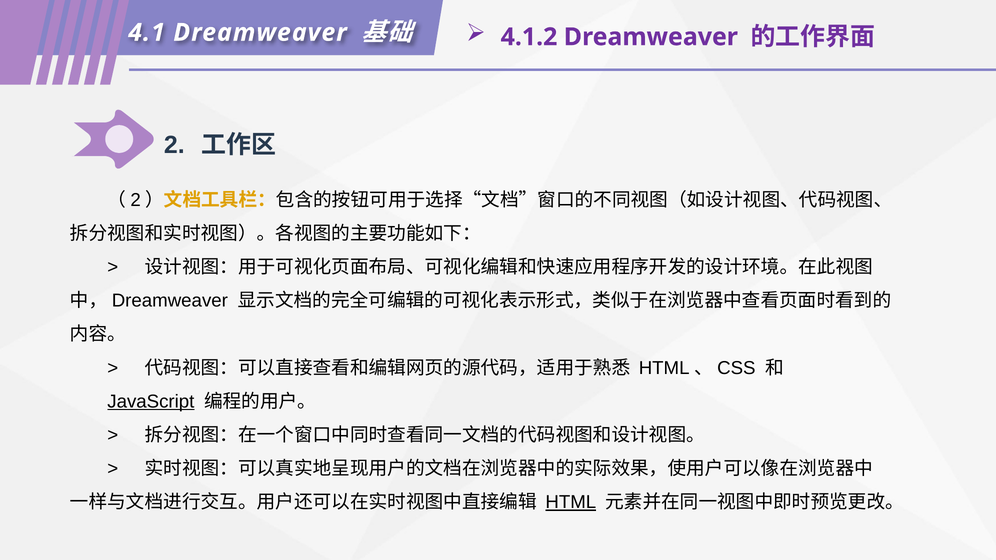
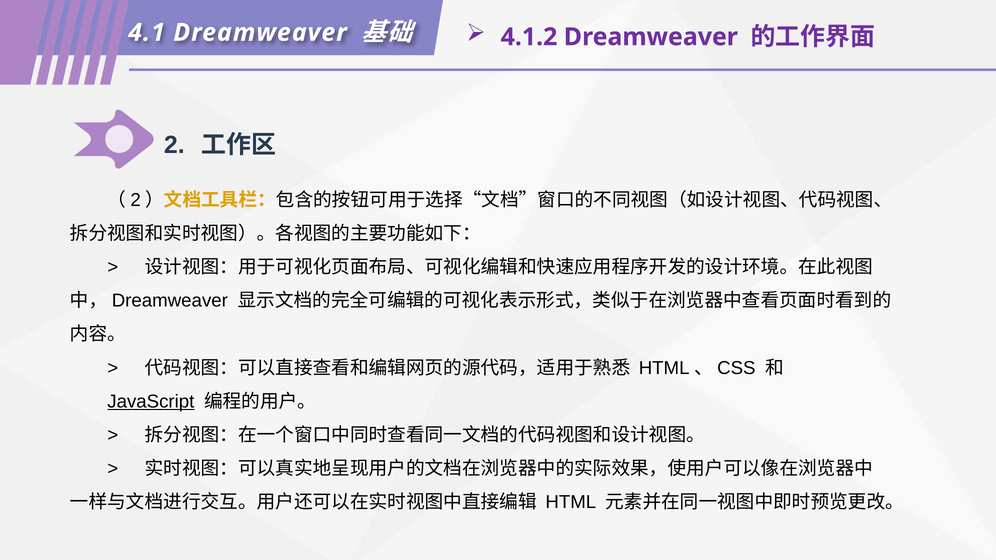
HTML underline: present -> none
